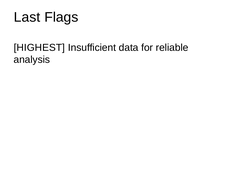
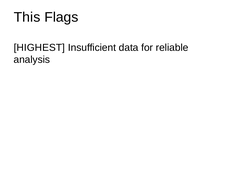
Last: Last -> This
